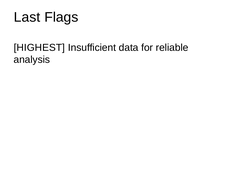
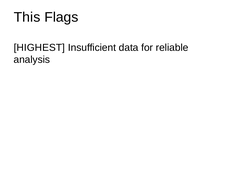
Last: Last -> This
